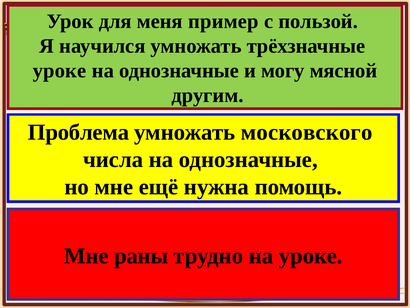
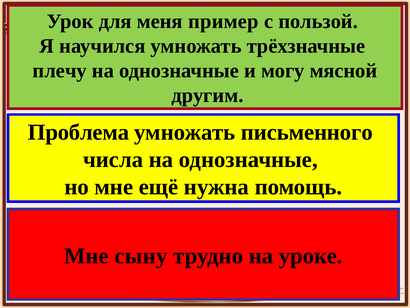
уроке at (60, 71): уроке -> плечу
московского: московского -> письменного
раны: раны -> сыну
